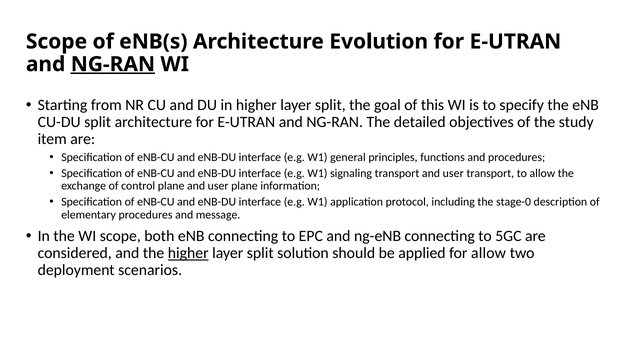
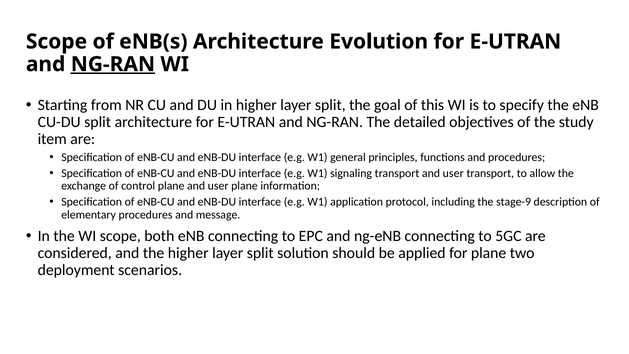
stage-0: stage-0 -> stage-9
higher at (188, 253) underline: present -> none
for allow: allow -> plane
